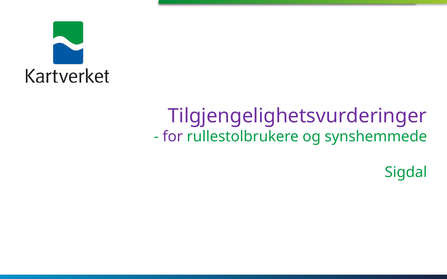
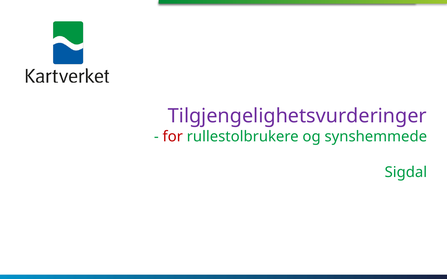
for colour: purple -> red
